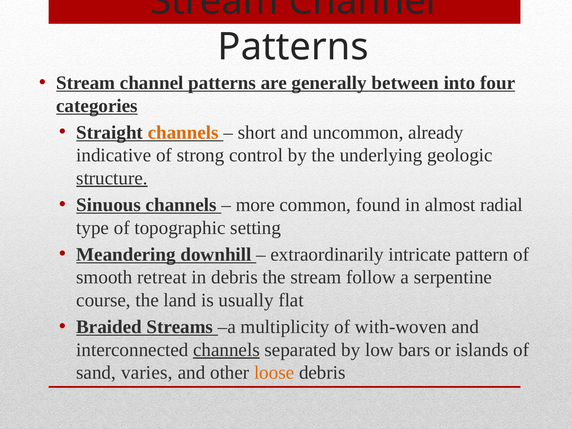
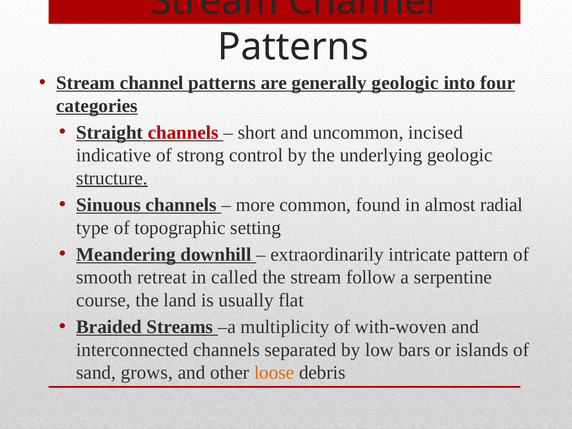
generally between: between -> geologic
channels at (183, 132) colour: orange -> red
already: already -> incised
in debris: debris -> called
channels at (226, 350) underline: present -> none
varies: varies -> grows
